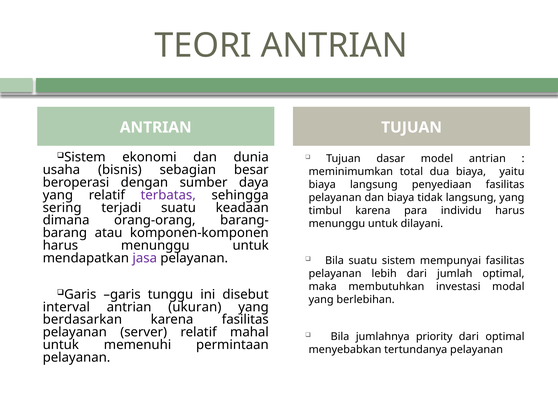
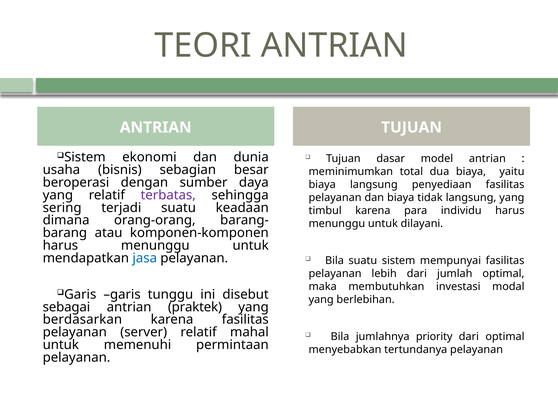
jasa colour: purple -> blue
interval: interval -> sebagai
ukuran: ukuran -> praktek
